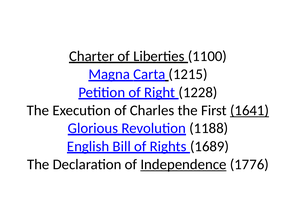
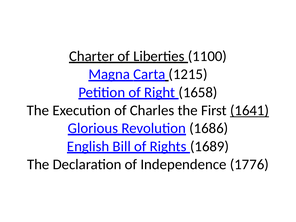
1228: 1228 -> 1658
1188: 1188 -> 1686
Independence underline: present -> none
